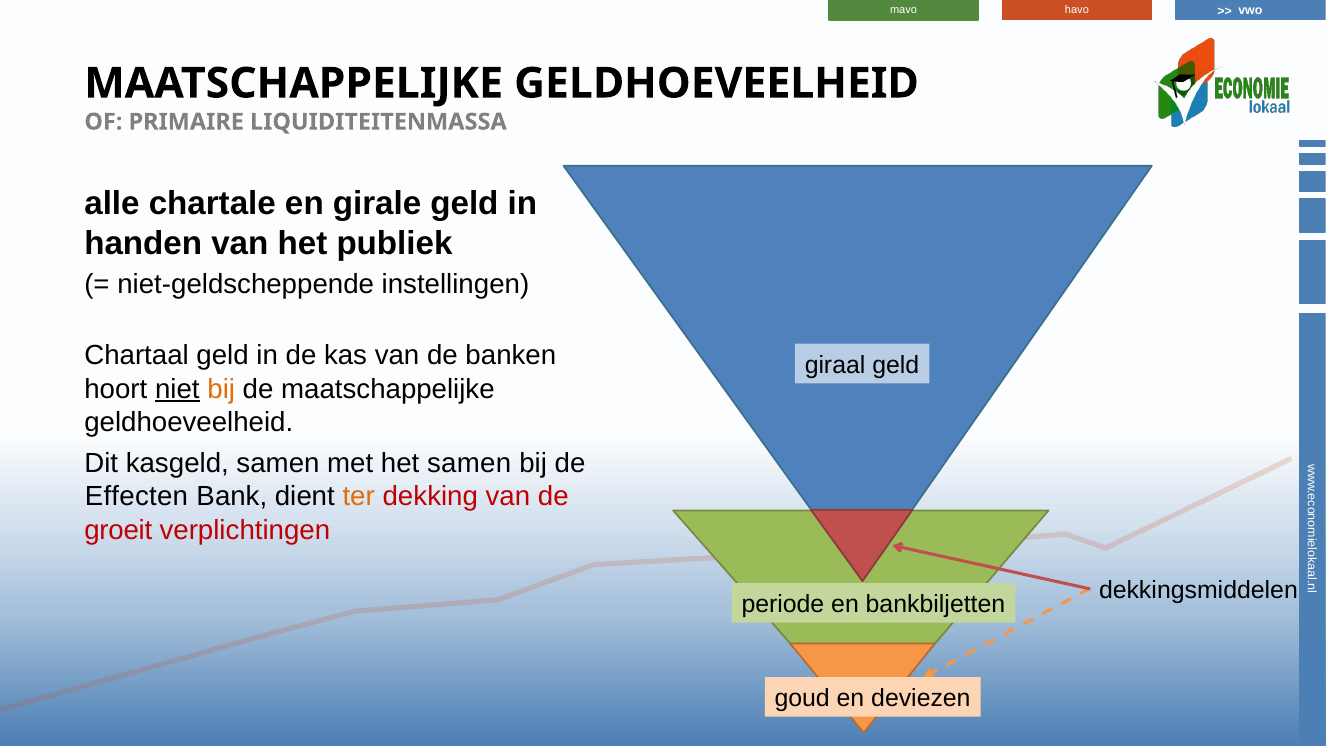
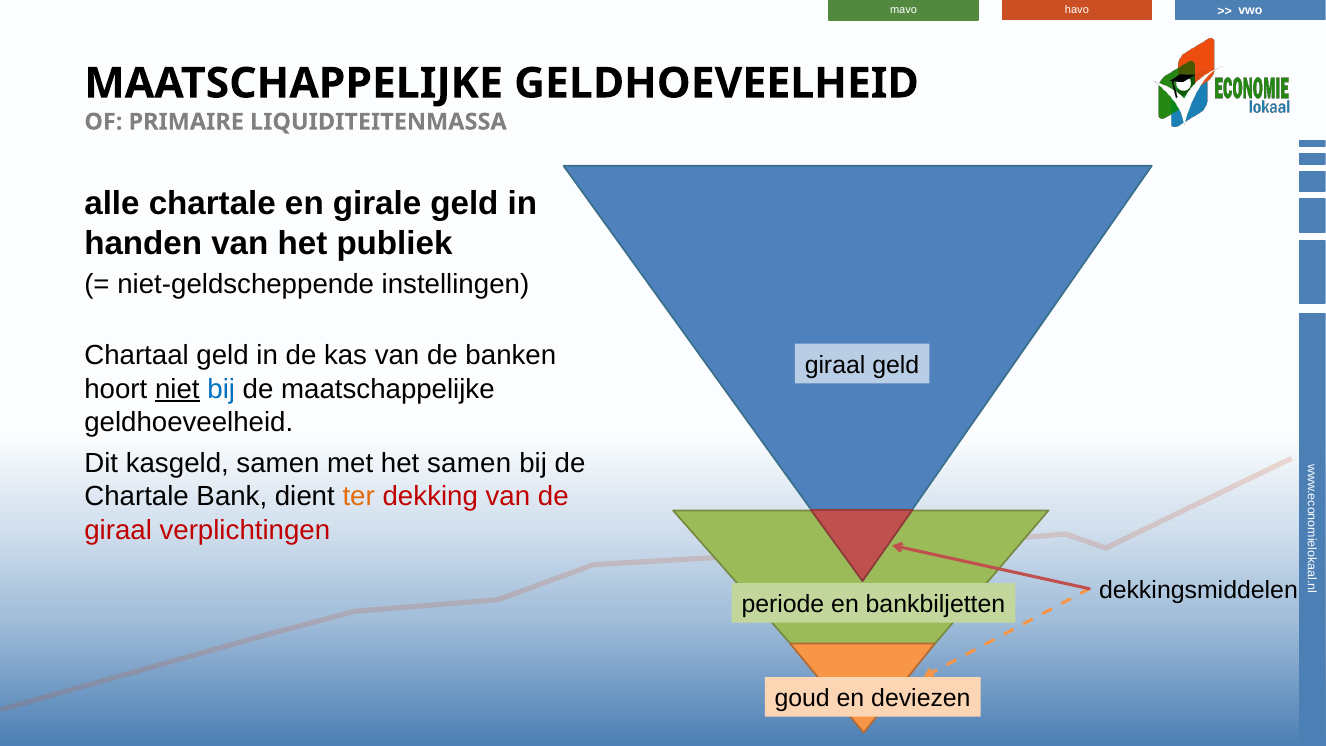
bij at (221, 389) colour: orange -> blue
Effecten at (136, 497): Effecten -> Chartale
groeit at (118, 530): groeit -> giraal
